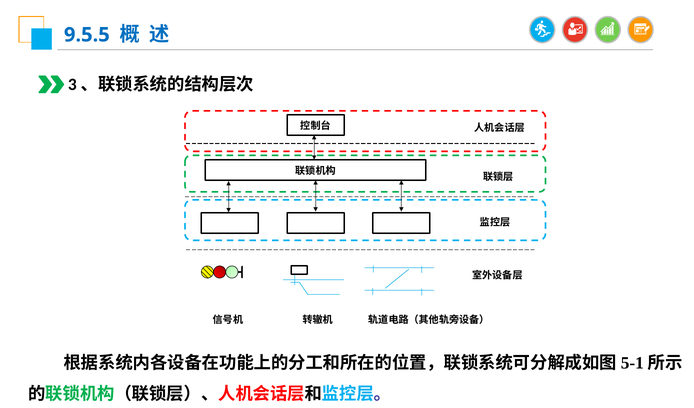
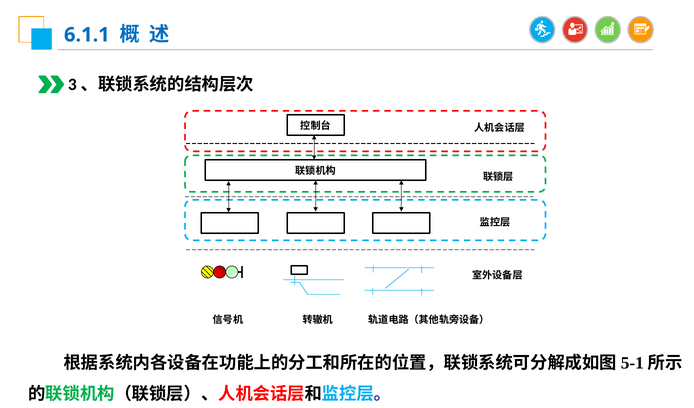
9.5.5: 9.5.5 -> 6.1.1
